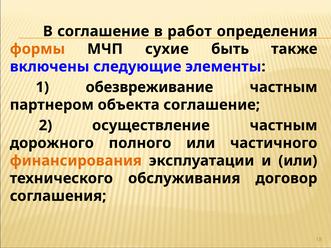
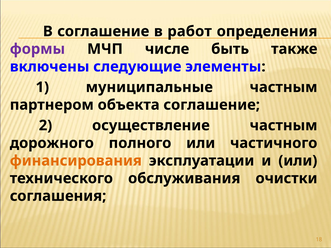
формы colour: orange -> purple
сухие: сухие -> числе
обезвреживание: обезвреживание -> муниципальные
договор: договор -> очистки
